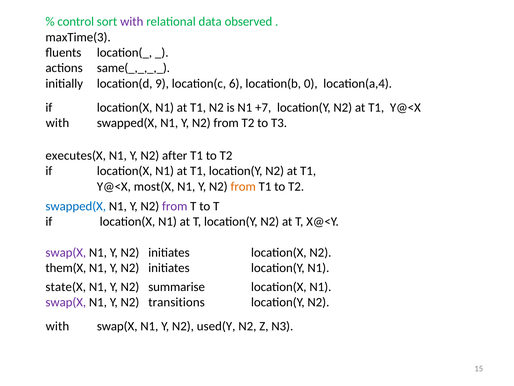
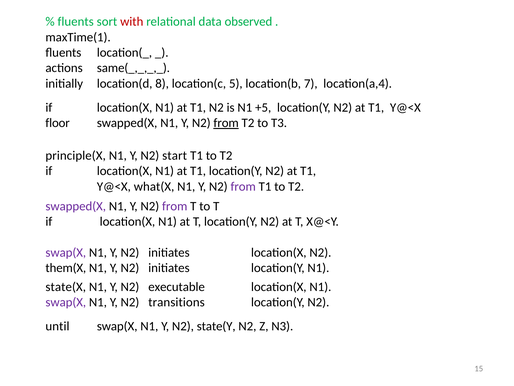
control at (76, 22): control -> fluents
with at (132, 22) colour: purple -> red
maxTime(3: maxTime(3 -> maxTime(1
9: 9 -> 8
6: 6 -> 5
0: 0 -> 7
+7: +7 -> +5
with at (57, 123): with -> floor
from at (226, 123) underline: none -> present
executes(X: executes(X -> principle(X
after: after -> start
most(X: most(X -> what(X
from at (243, 186) colour: orange -> purple
swapped(X at (76, 206) colour: blue -> purple
summarise: summarise -> executable
with at (57, 326): with -> until
used(Y: used(Y -> state(Y
